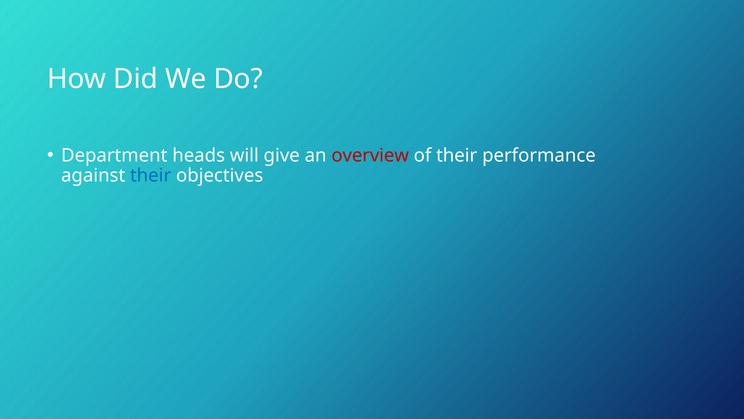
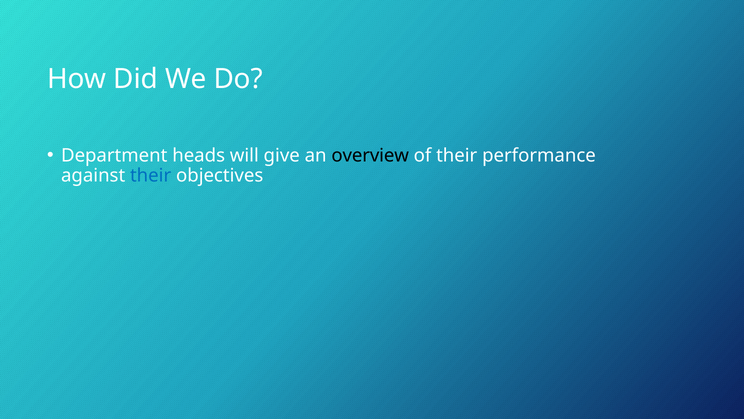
overview colour: red -> black
